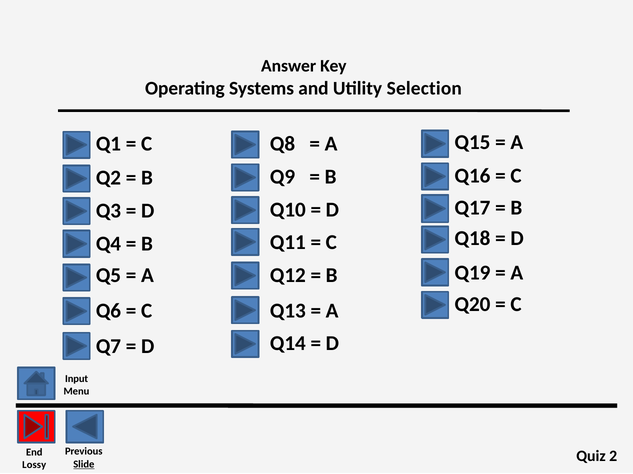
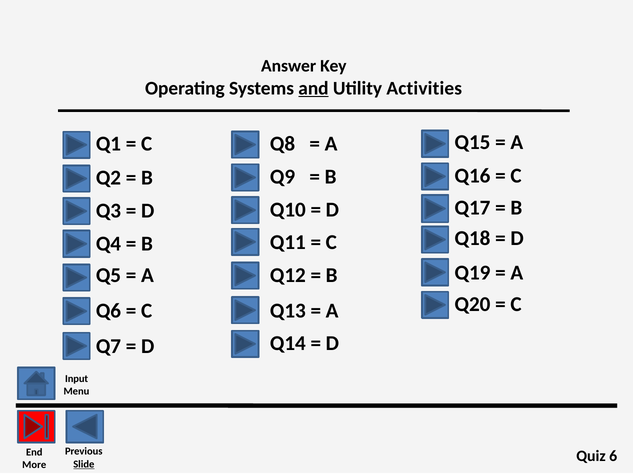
and underline: none -> present
Selection: Selection -> Activities
2: 2 -> 6
Lossy: Lossy -> More
